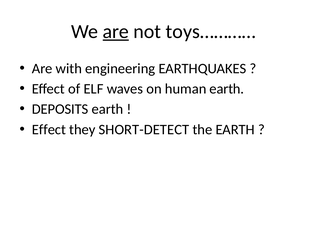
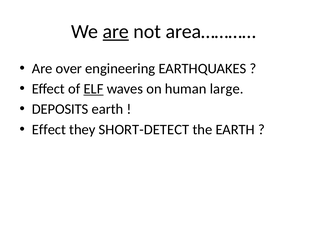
toys…………: toys………… -> area…………
with: with -> over
ELF underline: none -> present
human earth: earth -> large
